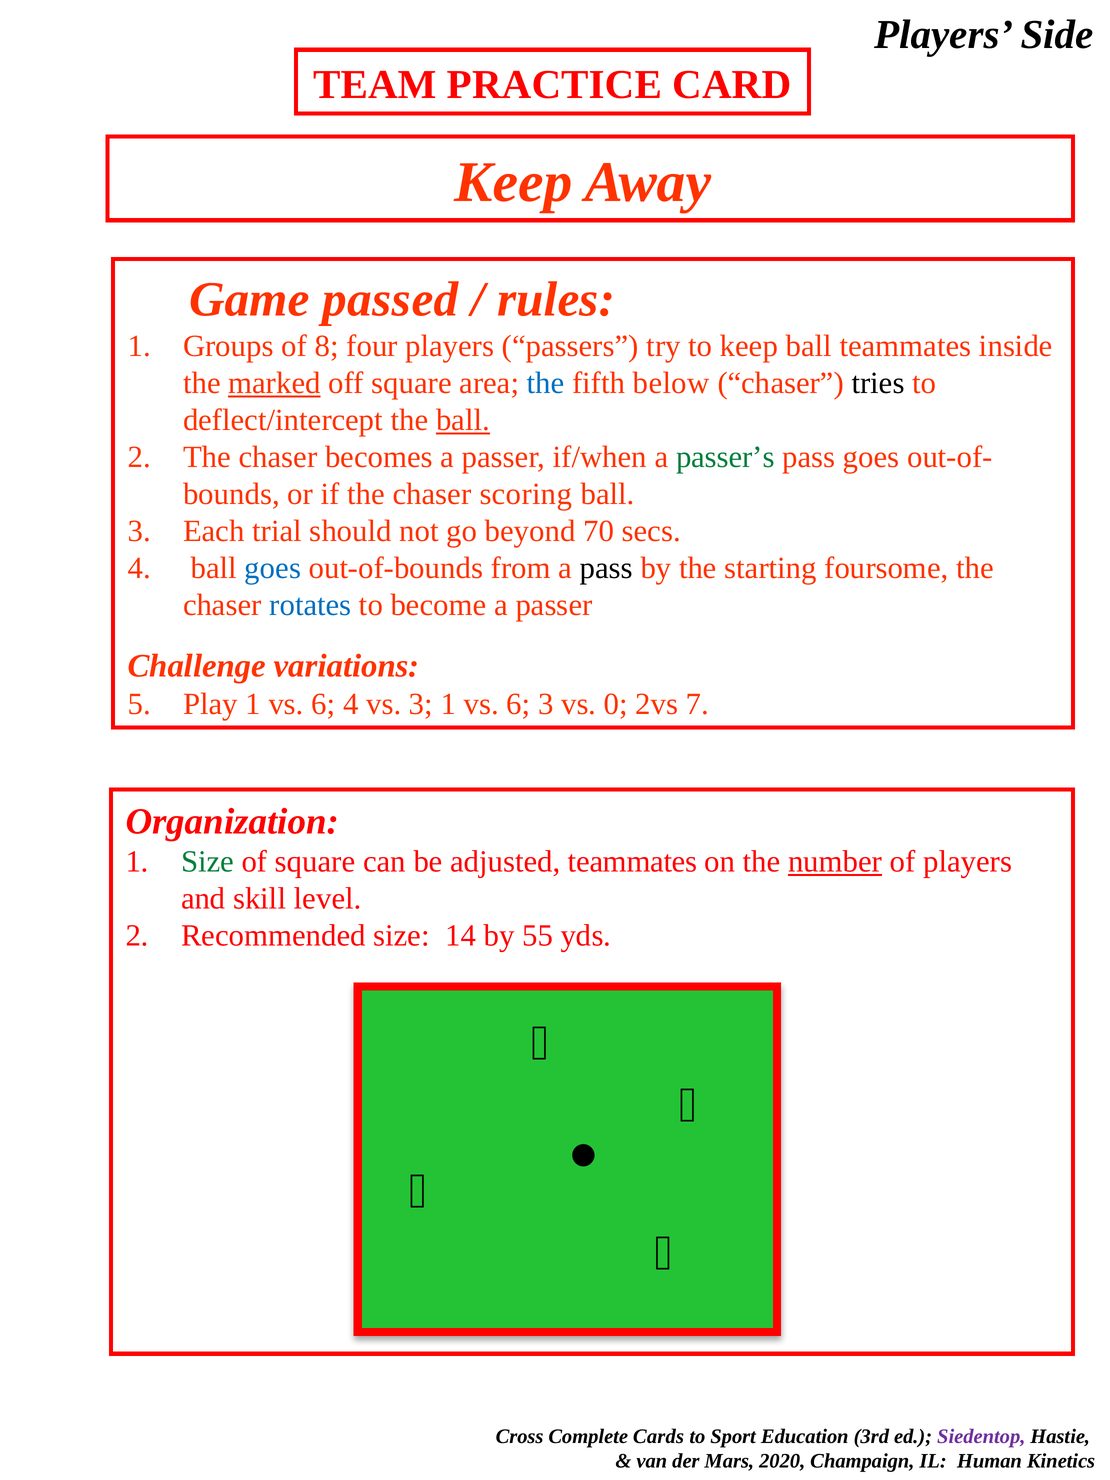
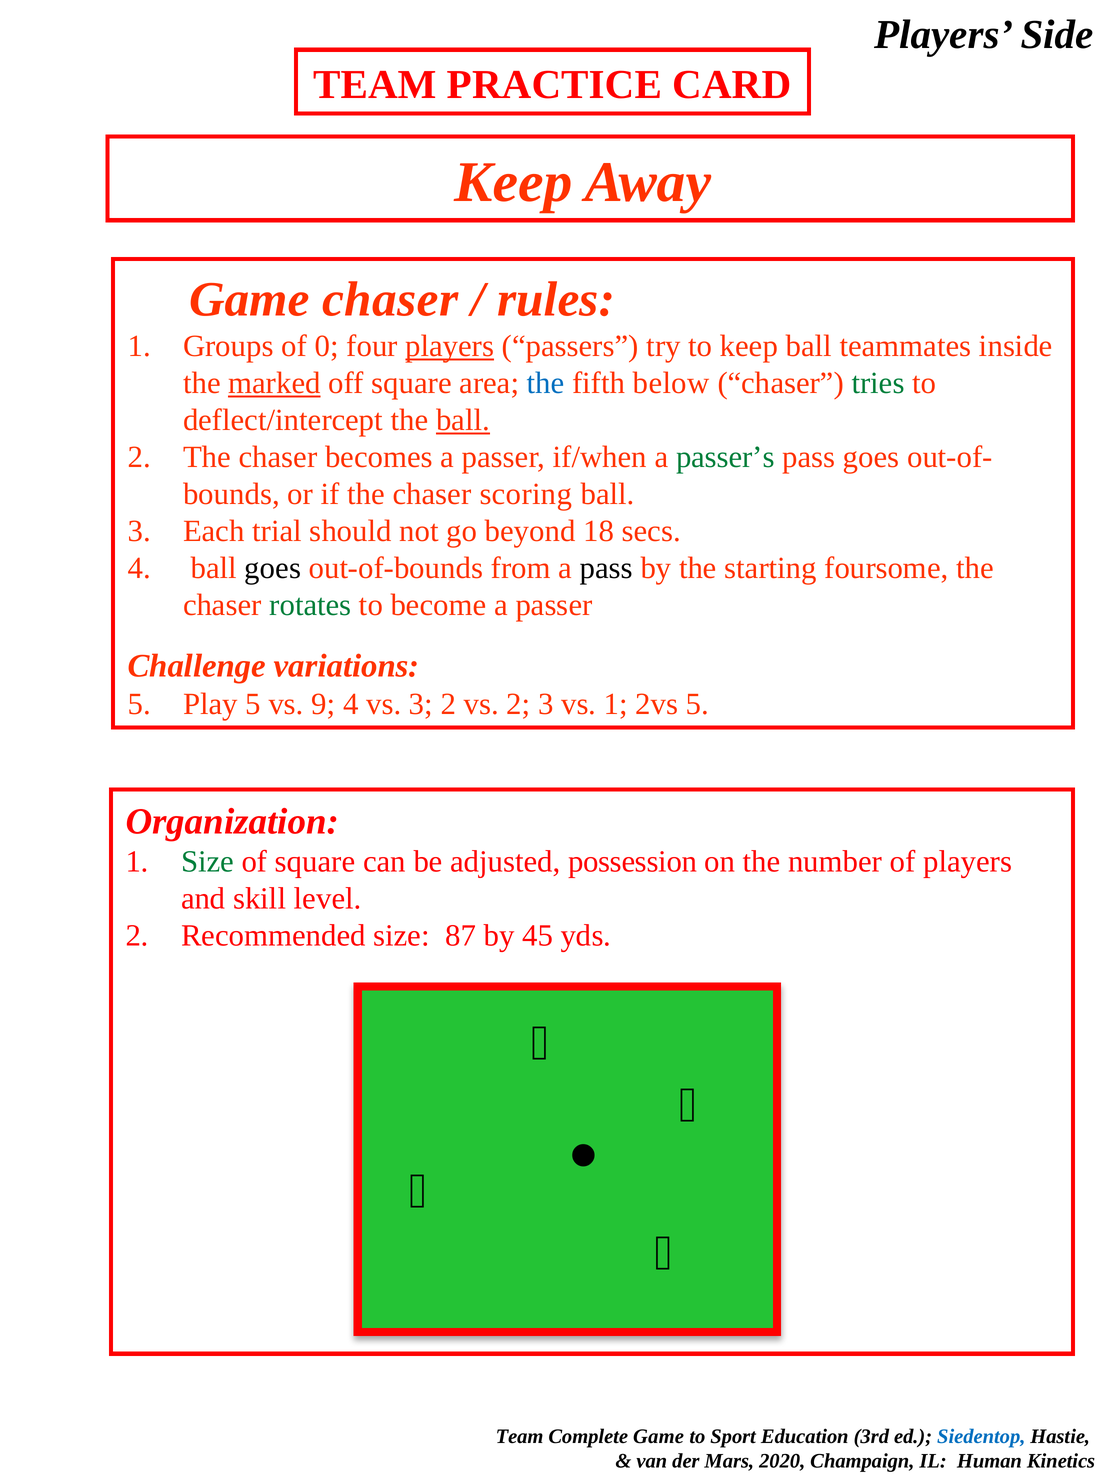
Game passed: passed -> chaser
8: 8 -> 0
players at (450, 346) underline: none -> present
tries colour: black -> green
70: 70 -> 18
goes at (273, 568) colour: blue -> black
rotates colour: blue -> green
Play 1: 1 -> 5
6 at (323, 704): 6 -> 9
3 1: 1 -> 2
6 at (518, 704): 6 -> 2
vs 0: 0 -> 1
2vs 7: 7 -> 5
adjusted teammates: teammates -> possession
number underline: present -> none
14: 14 -> 87
55: 55 -> 45
Cross at (520, 1436): Cross -> Team
Complete Cards: Cards -> Game
Siedentop colour: purple -> blue
